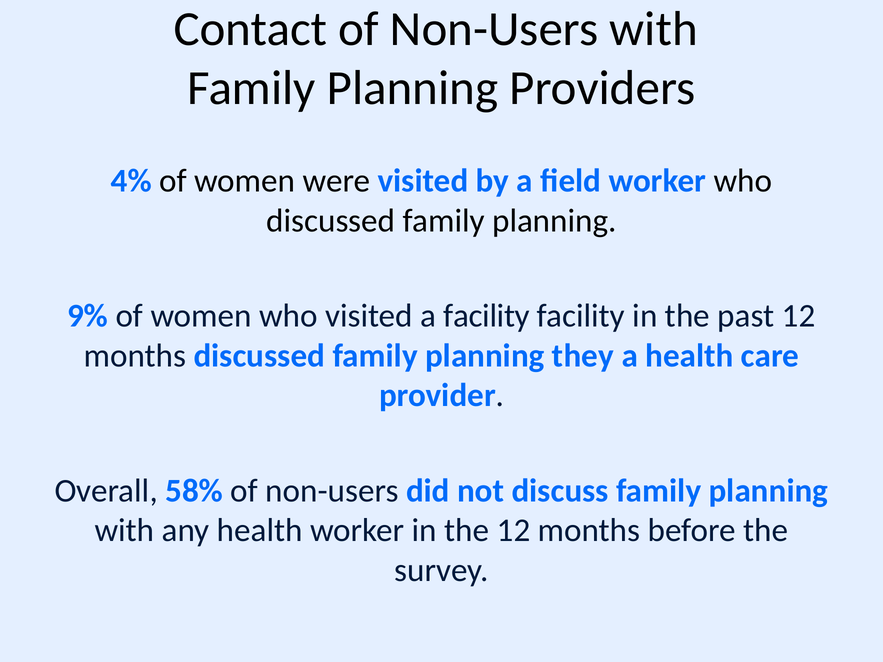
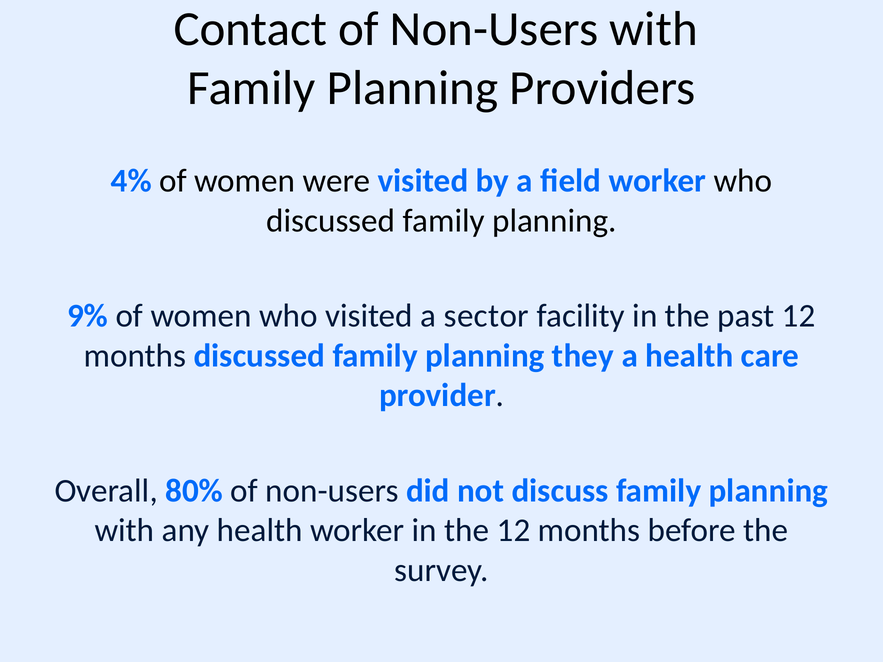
a facility: facility -> sector
58%: 58% -> 80%
